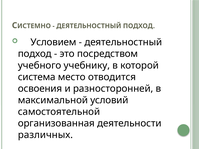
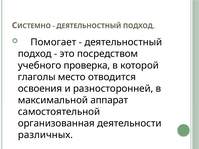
Условием: Условием -> Помогает
учебнику: учебнику -> проверка
система: система -> глаголы
условий: условий -> аппарат
